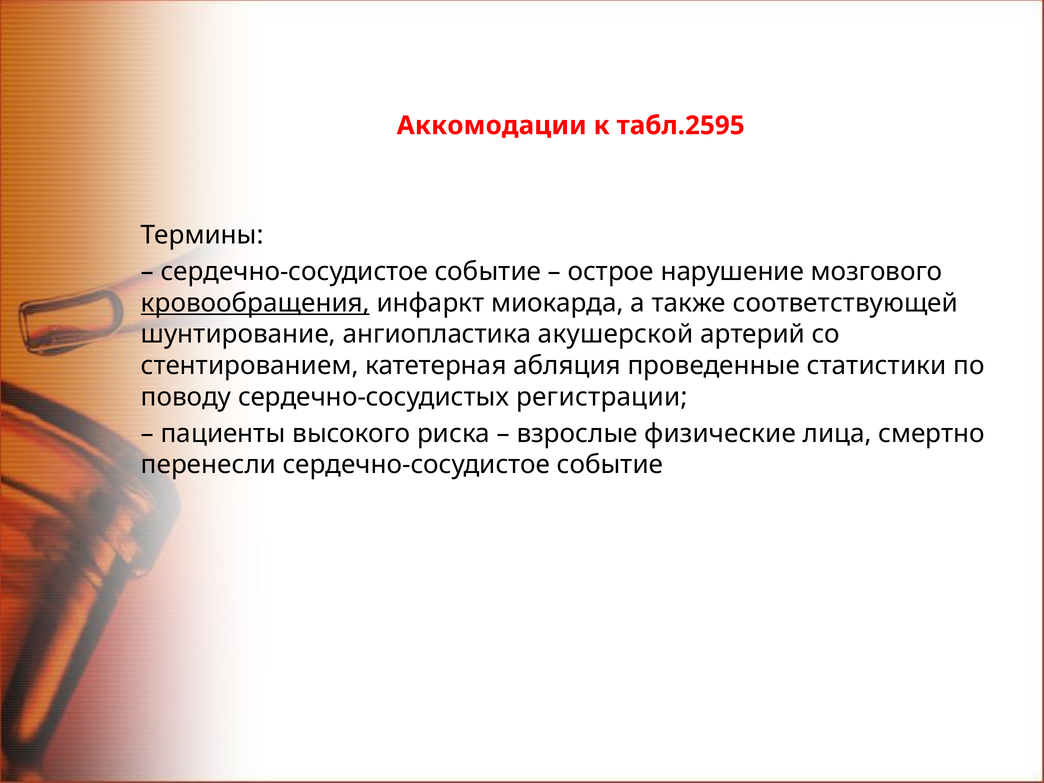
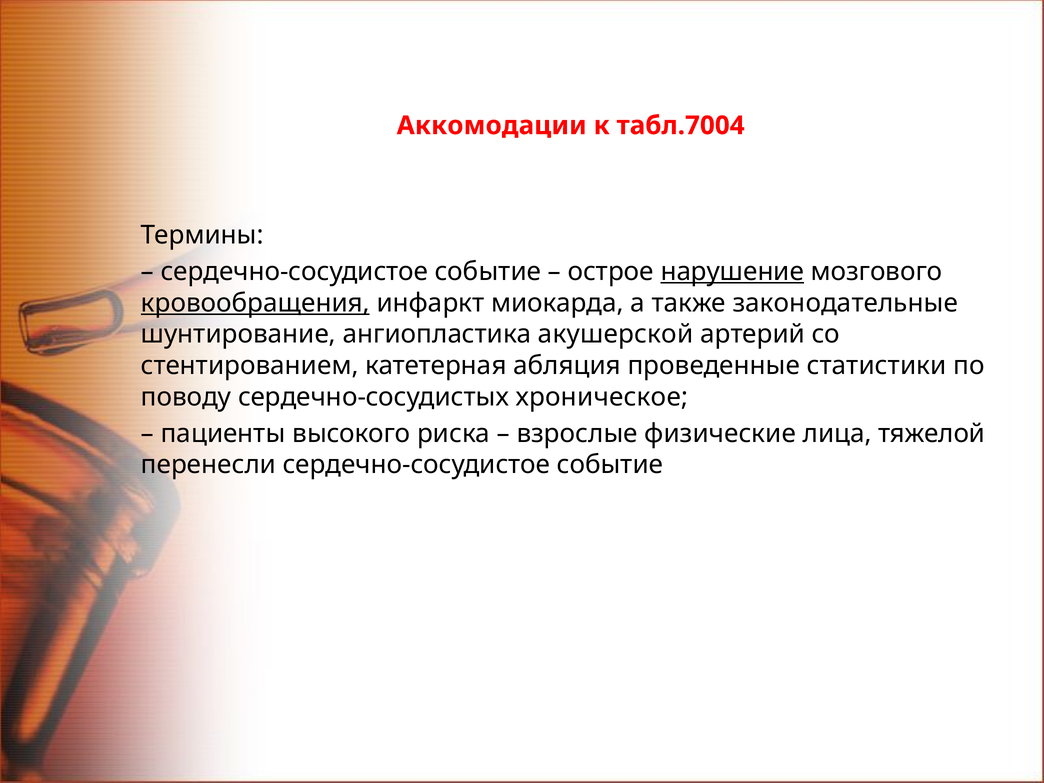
табл.2595: табл.2595 -> табл.7004
нарушение underline: none -> present
соответствующей: соответствующей -> законодательные
регистрации: регистрации -> хроническое
смертно: смертно -> тяжелой
